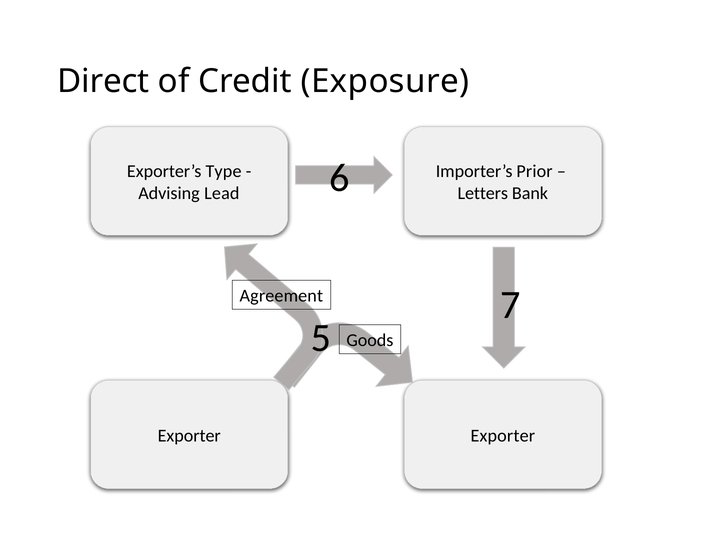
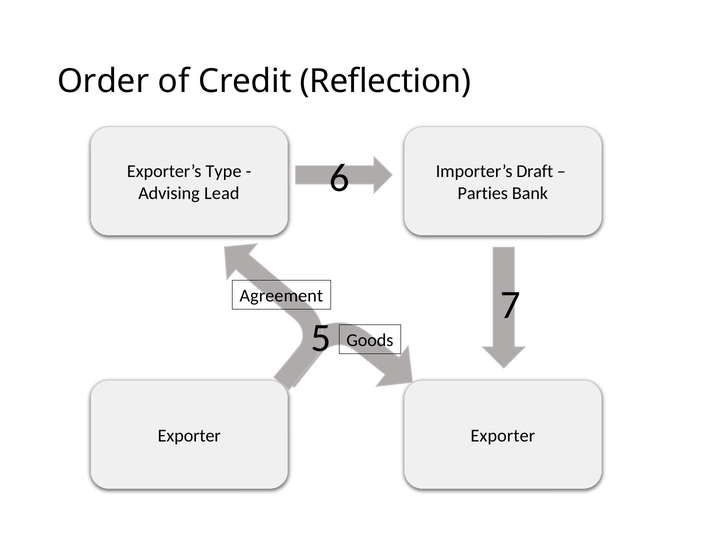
Direct: Direct -> Order
Exposure: Exposure -> Reflection
Prior: Prior -> Draft
Letters: Letters -> Parties
